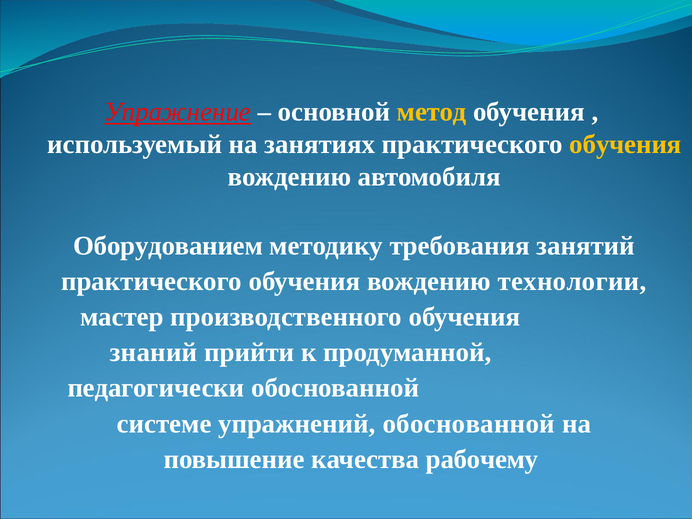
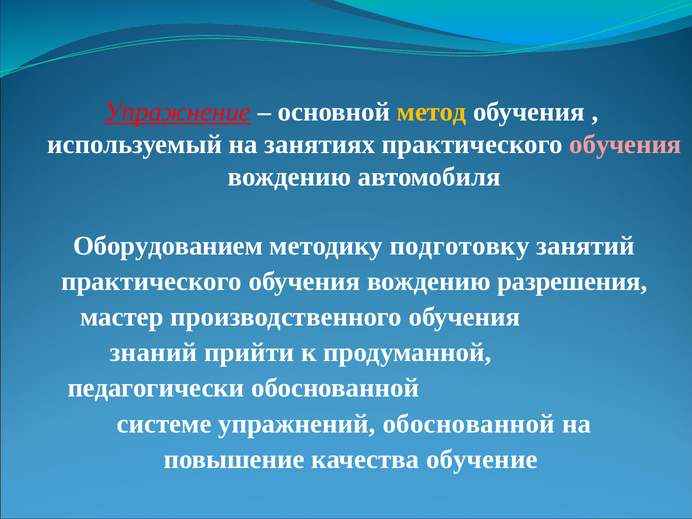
обучения at (625, 144) colour: yellow -> pink
требования: требования -> подготовку
технологии: технологии -> разрешения
рабочему: рабочему -> обучение
